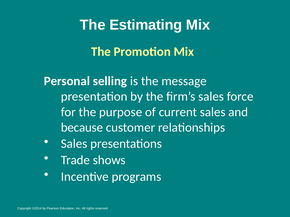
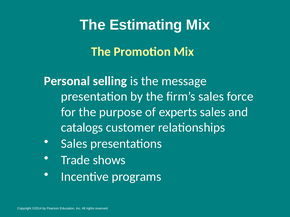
current: current -> experts
because: because -> catalogs
